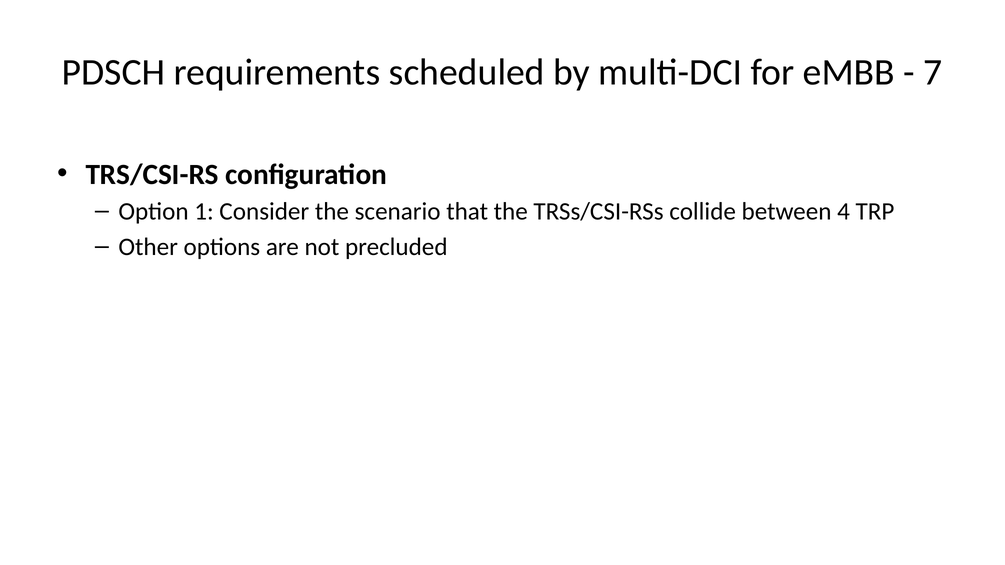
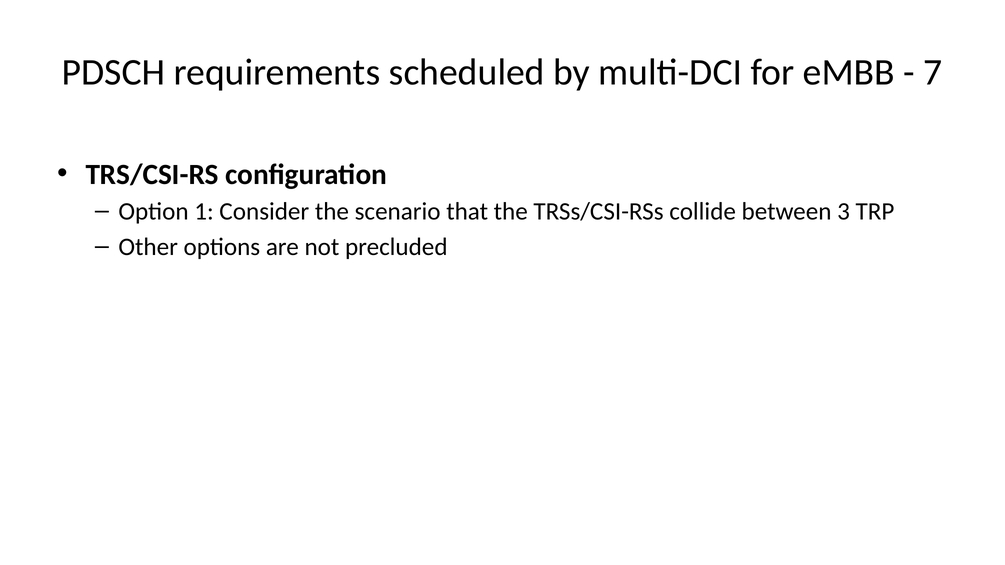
4: 4 -> 3
